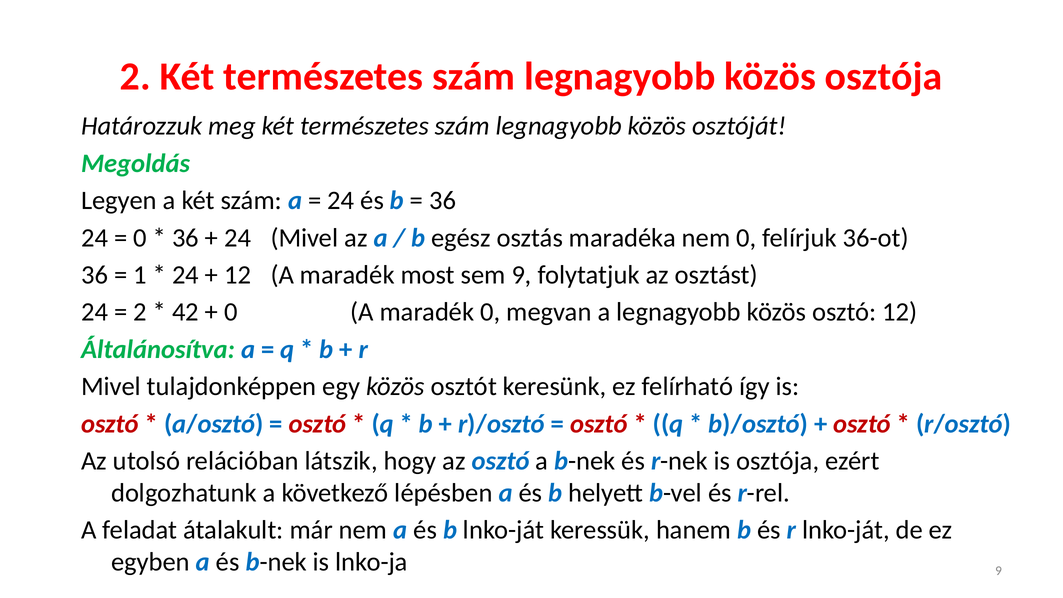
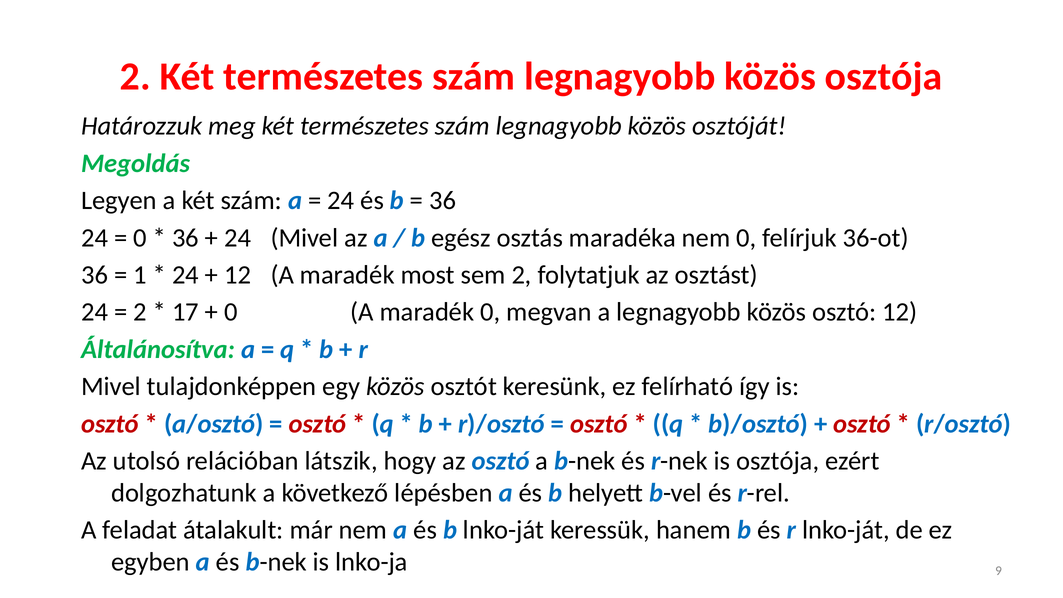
sem 9: 9 -> 2
42: 42 -> 17
